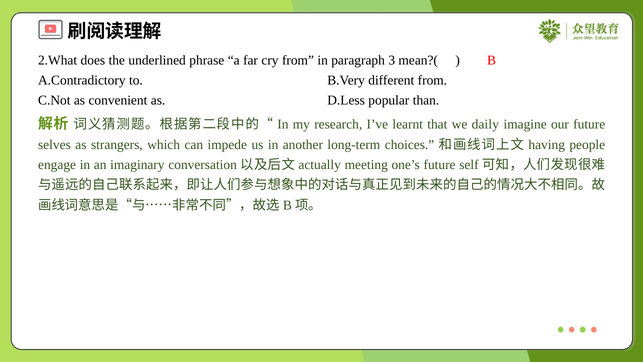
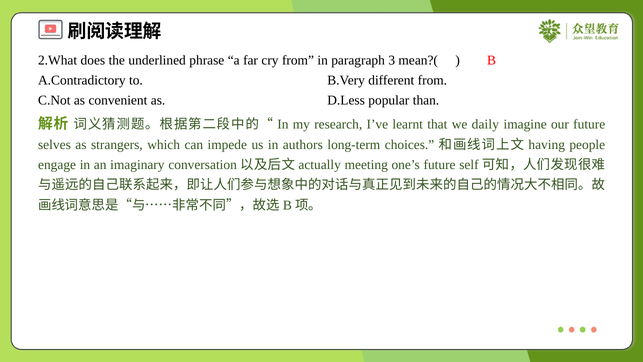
another: another -> authors
